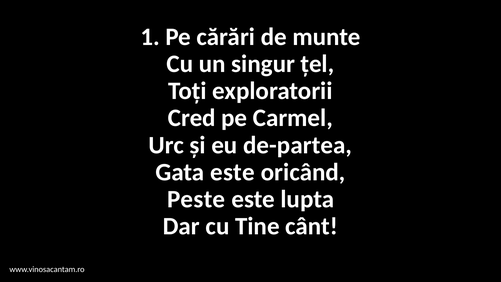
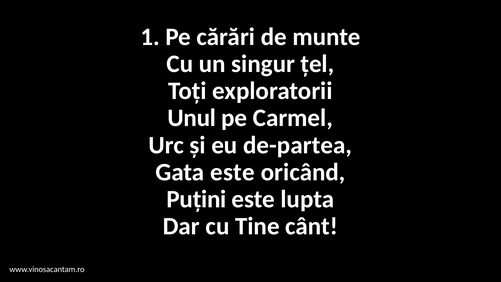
Cred: Cred -> Unul
Peste: Peste -> Puțini
